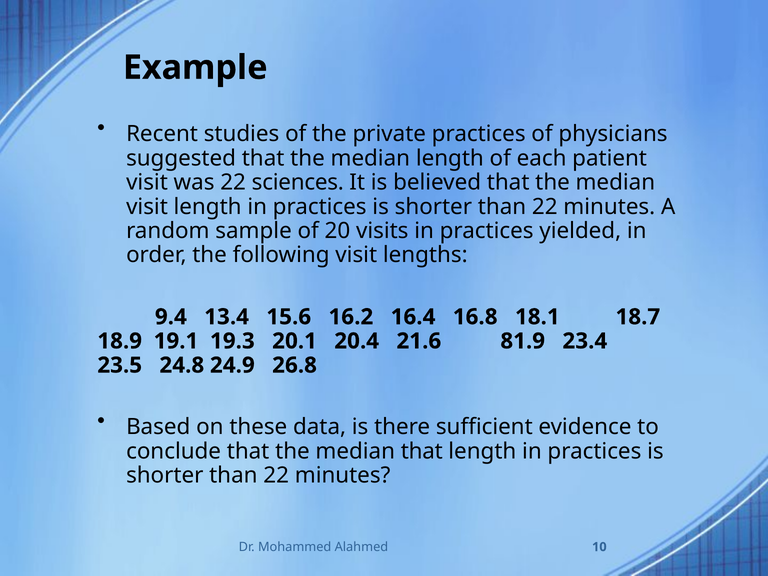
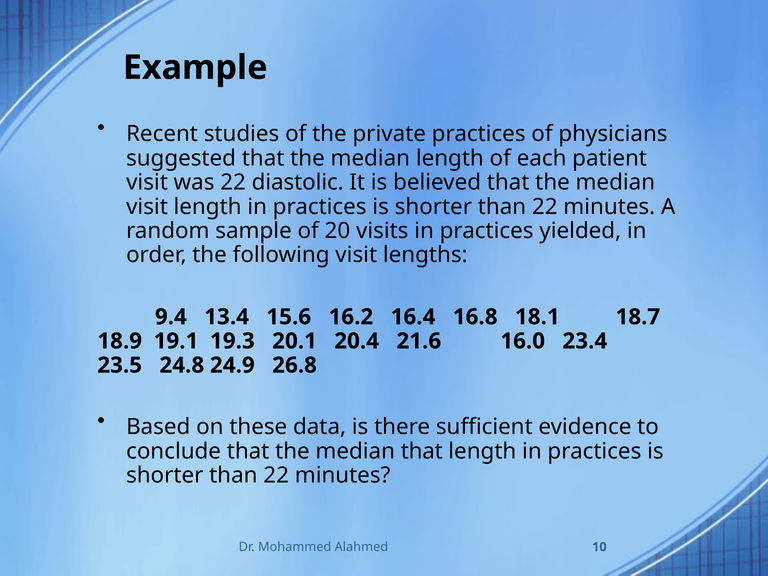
sciences: sciences -> diastolic
81.9: 81.9 -> 16.0
